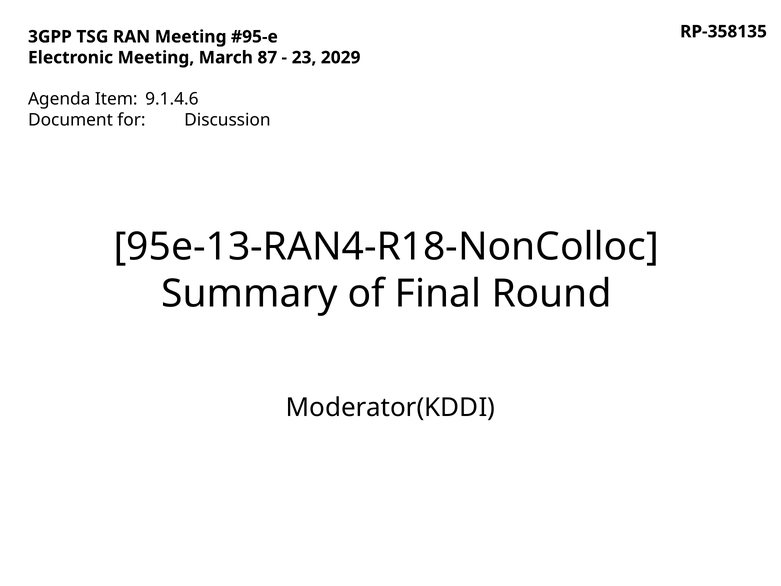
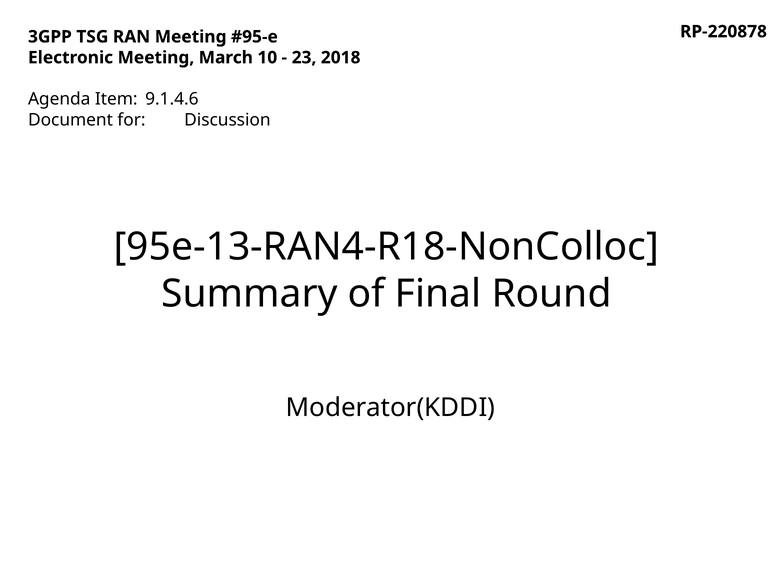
RP-358135: RP-358135 -> RP-220878
87: 87 -> 10
2029: 2029 -> 2018
